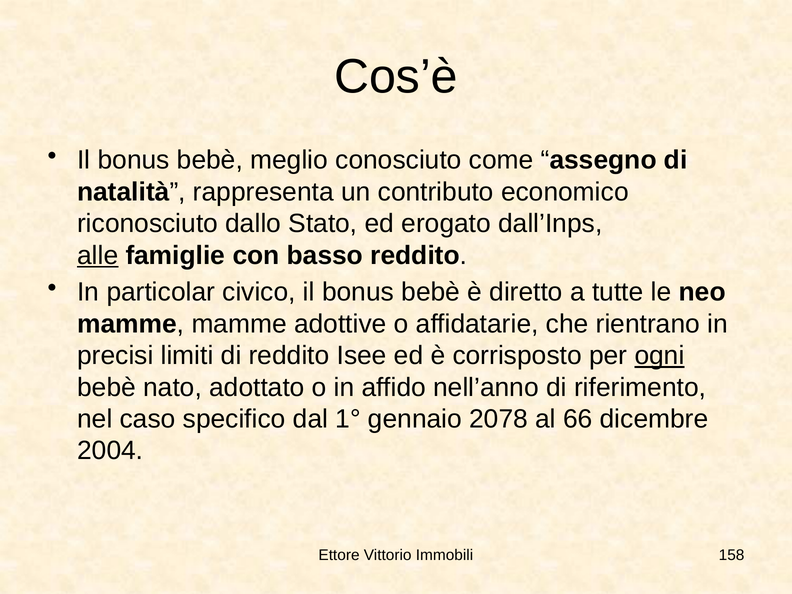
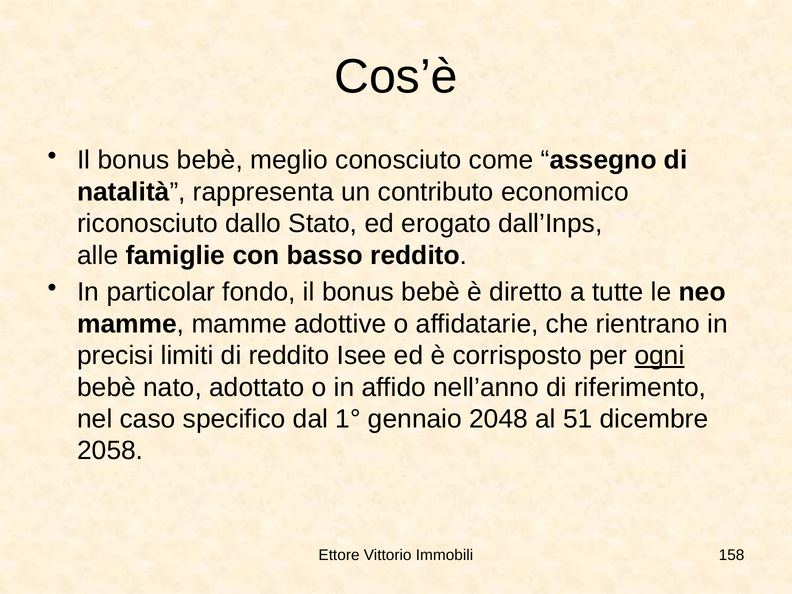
alle underline: present -> none
civico: civico -> fondo
2078: 2078 -> 2048
66: 66 -> 51
2004: 2004 -> 2058
